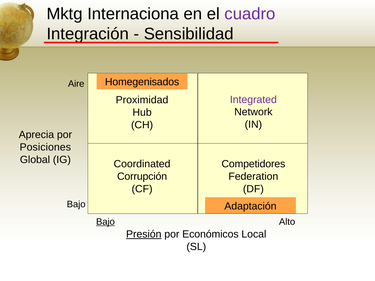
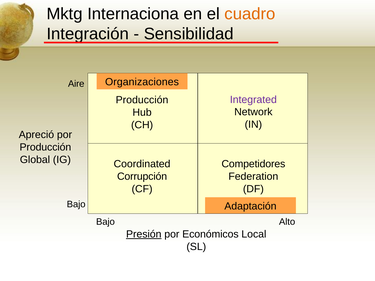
cuadro colour: purple -> orange
Homegenisados: Homegenisados -> Organizaciones
Proximidad at (142, 100): Proximidad -> Producción
Aprecia: Aprecia -> Apreció
Posiciones at (45, 147): Posiciones -> Producción
Bajo at (105, 222) underline: present -> none
